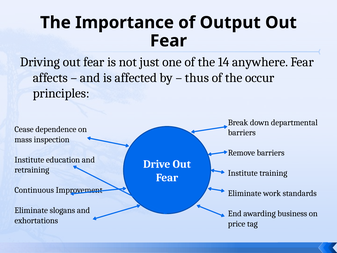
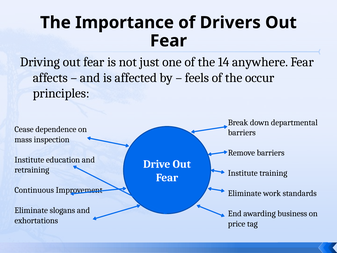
Output: Output -> Drivers
thus: thus -> feels
